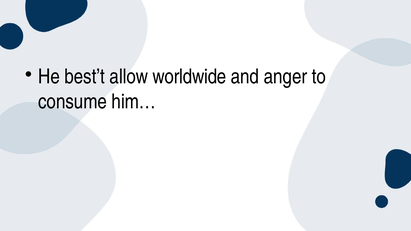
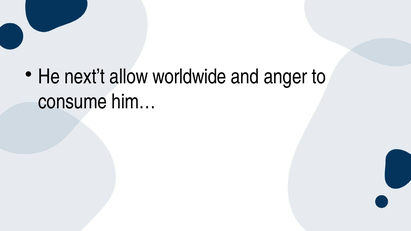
best’t: best’t -> next’t
